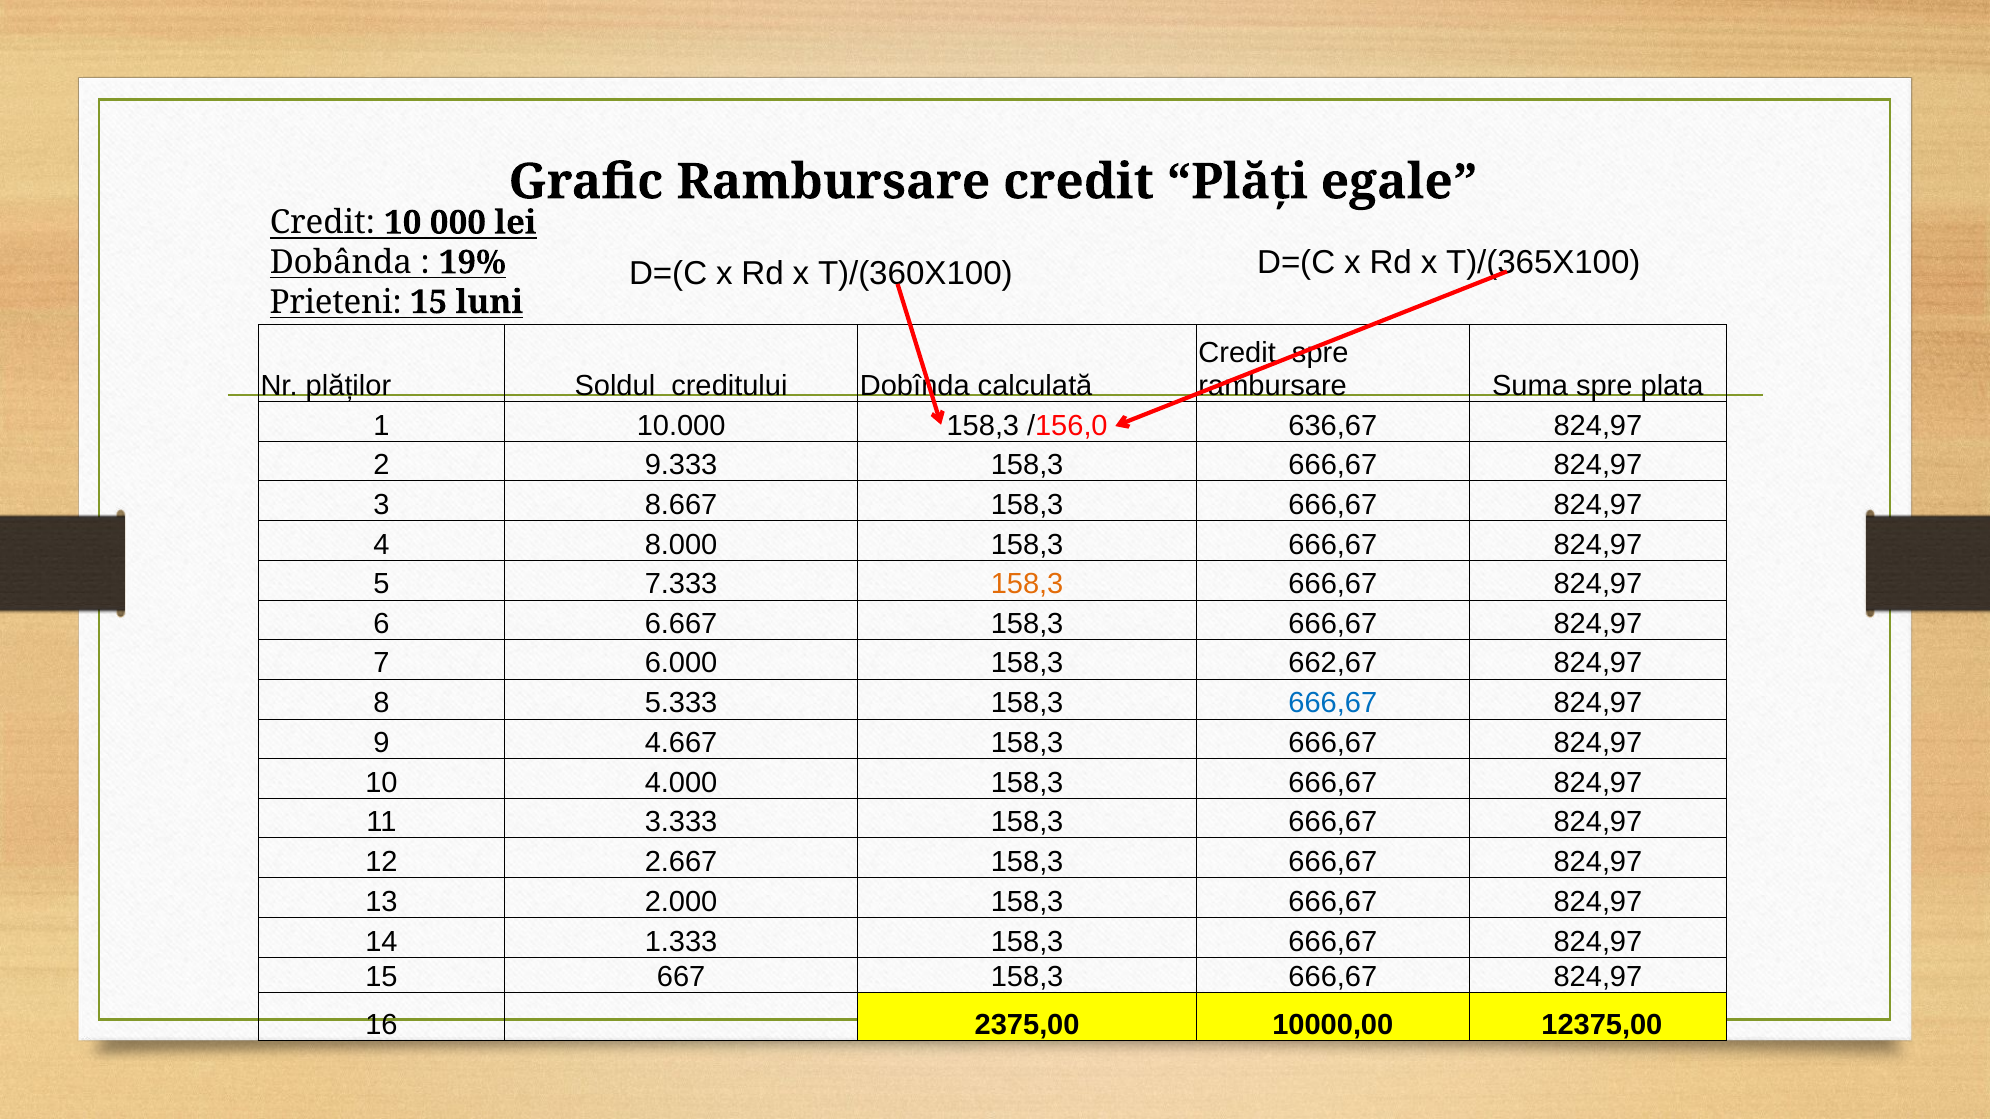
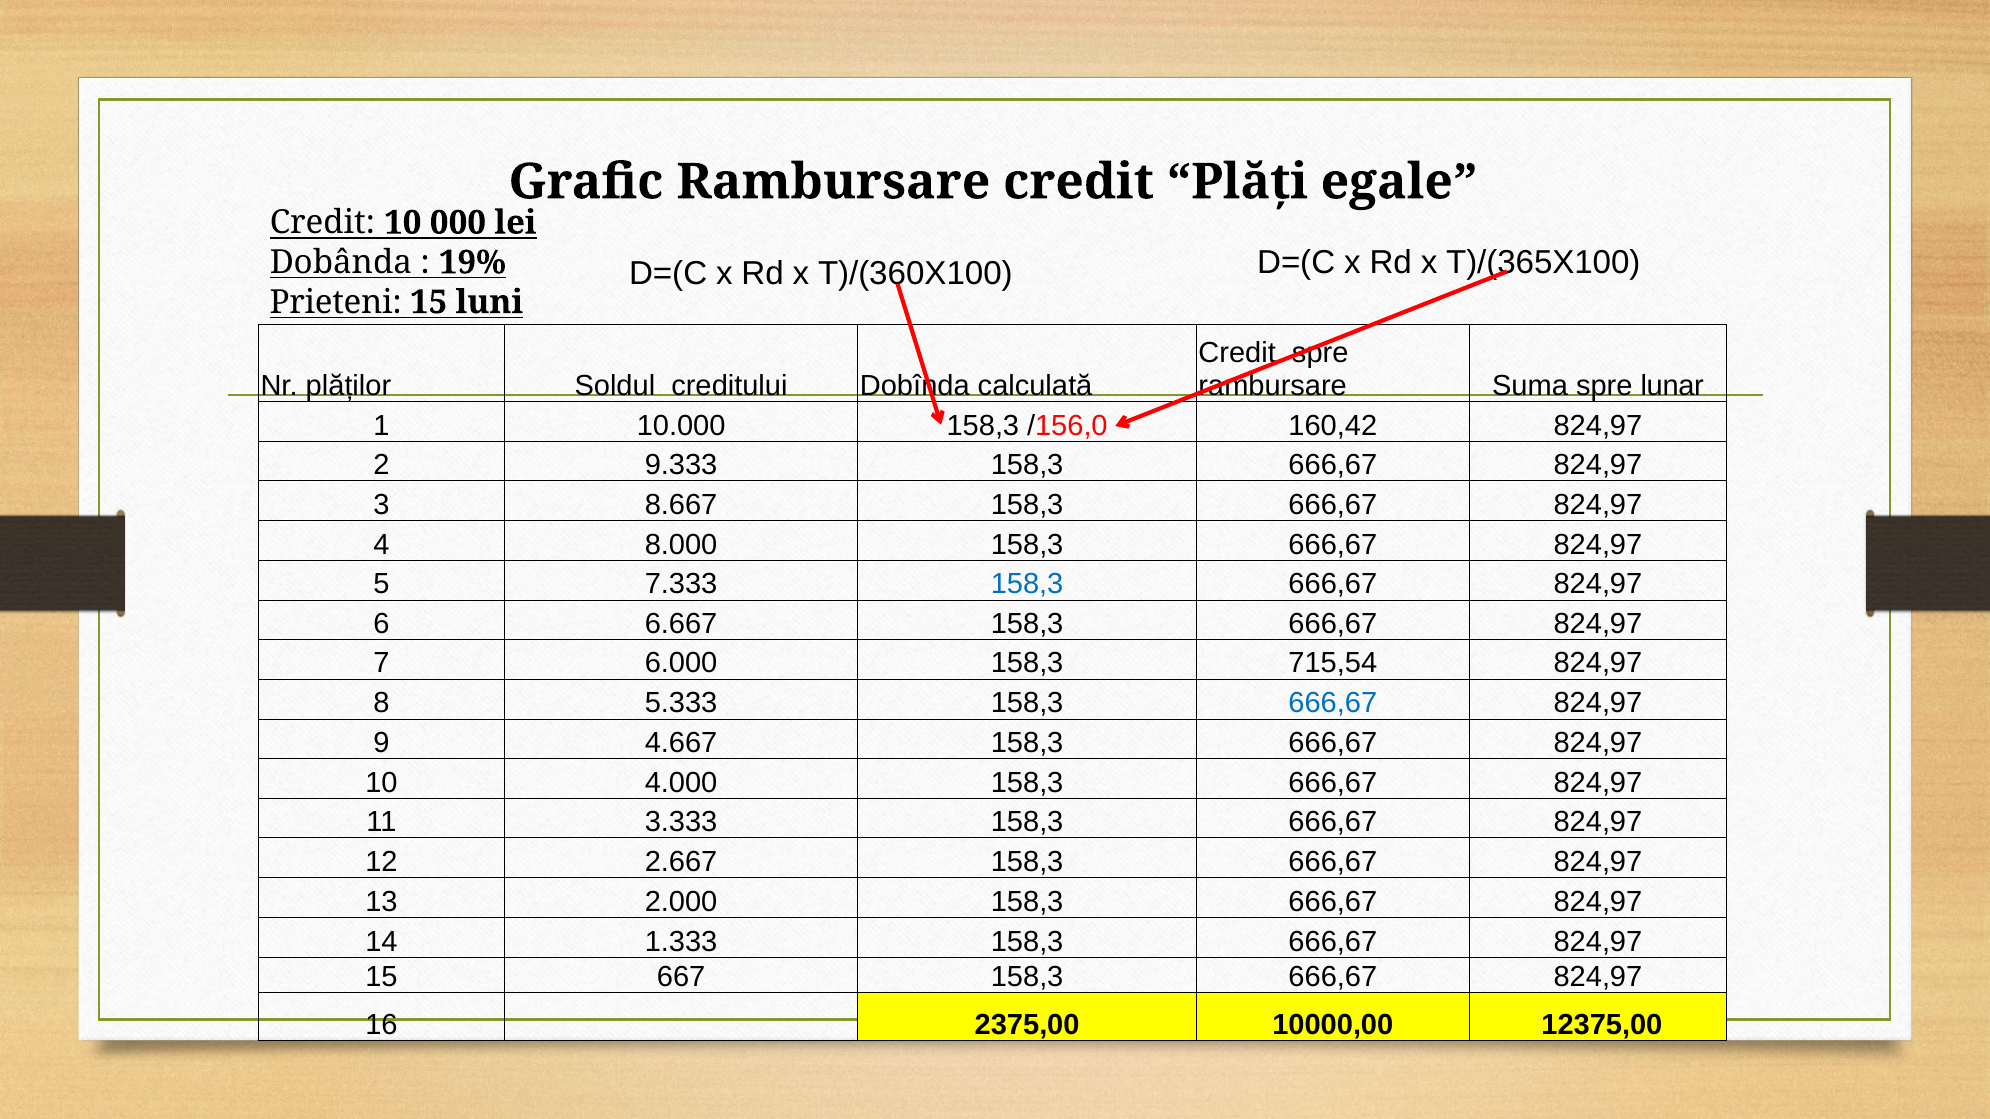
plata: plata -> lunar
636,67: 636,67 -> 160,42
158,3 at (1027, 584) colour: orange -> blue
662,67: 662,67 -> 715,54
